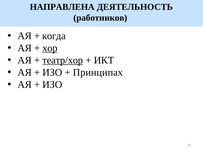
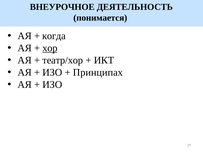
НАПРАВЛЕНА: НАПРАВЛЕНА -> ВНЕУРОЧНОЕ
работников: работников -> понимается
театр/хор underline: present -> none
